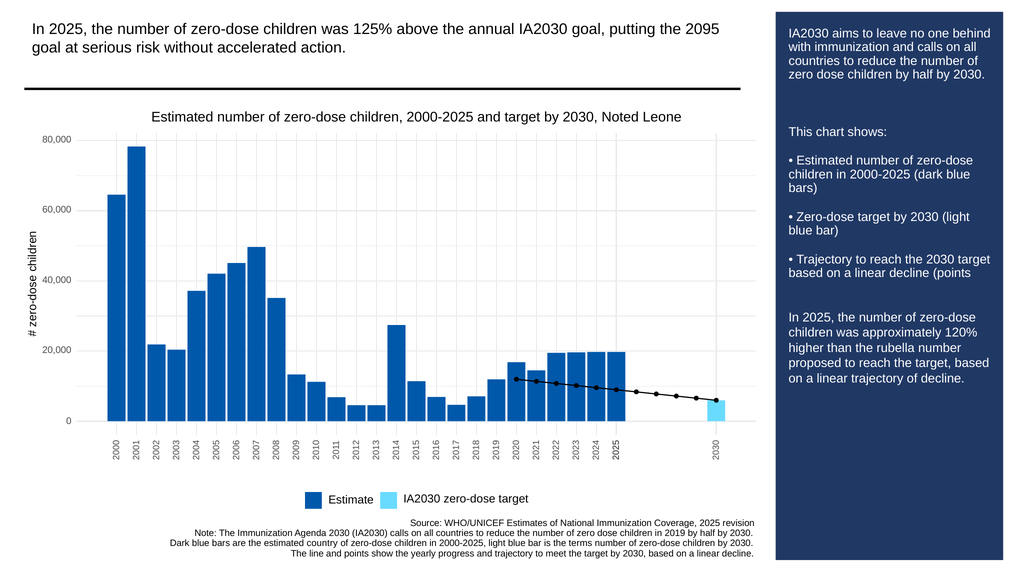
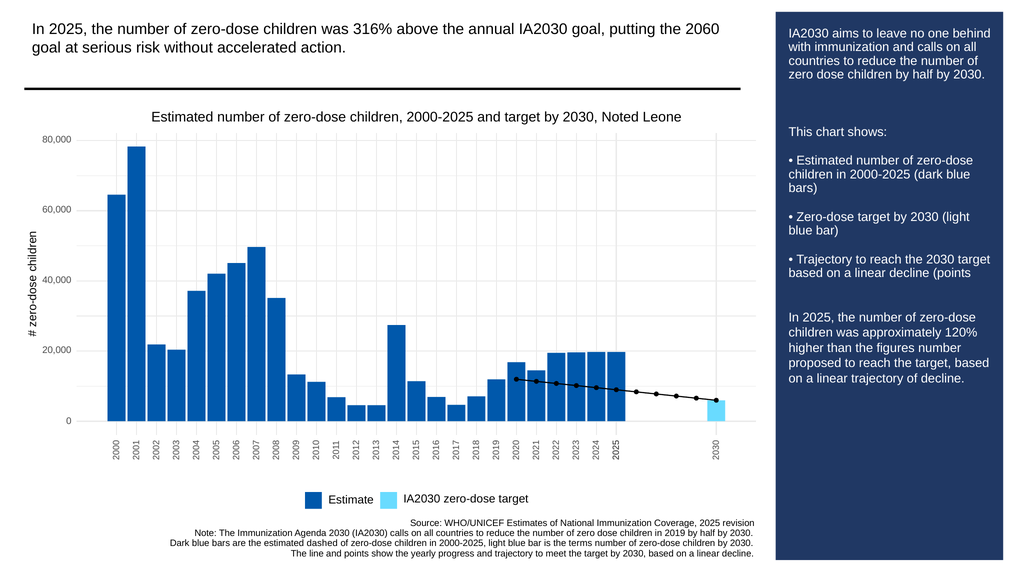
125%: 125% -> 316%
2095: 2095 -> 2060
rubella: rubella -> figures
country: country -> dashed
